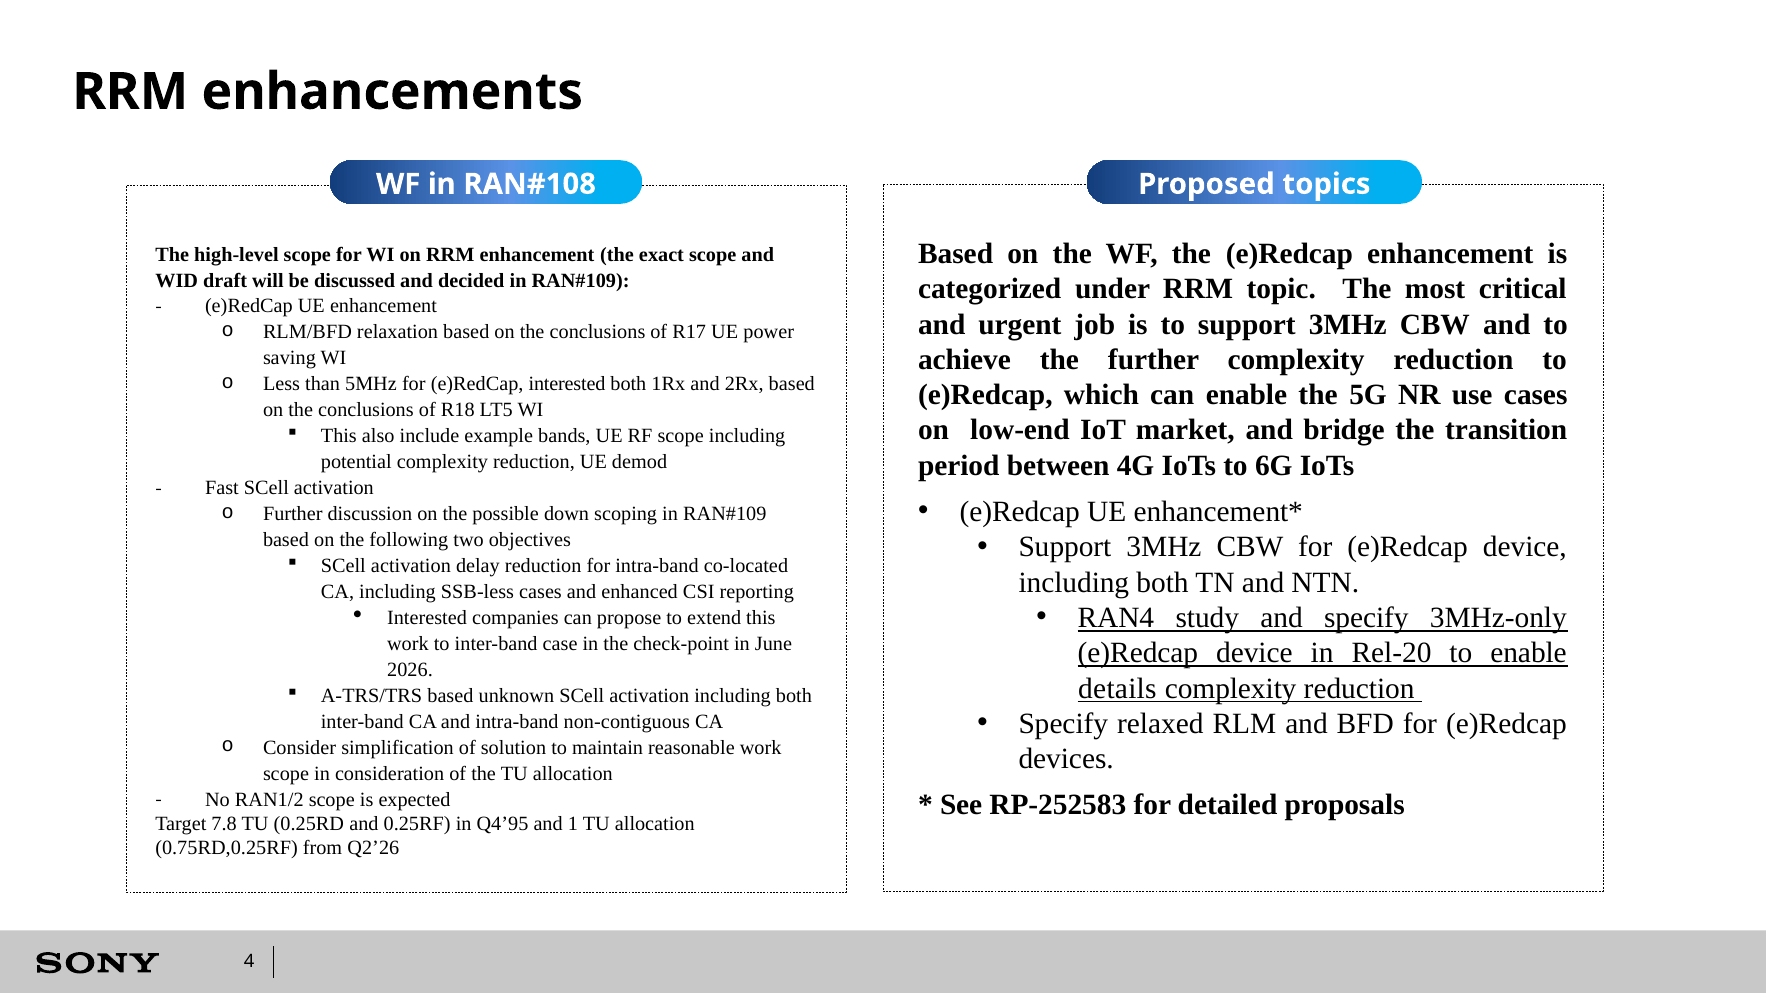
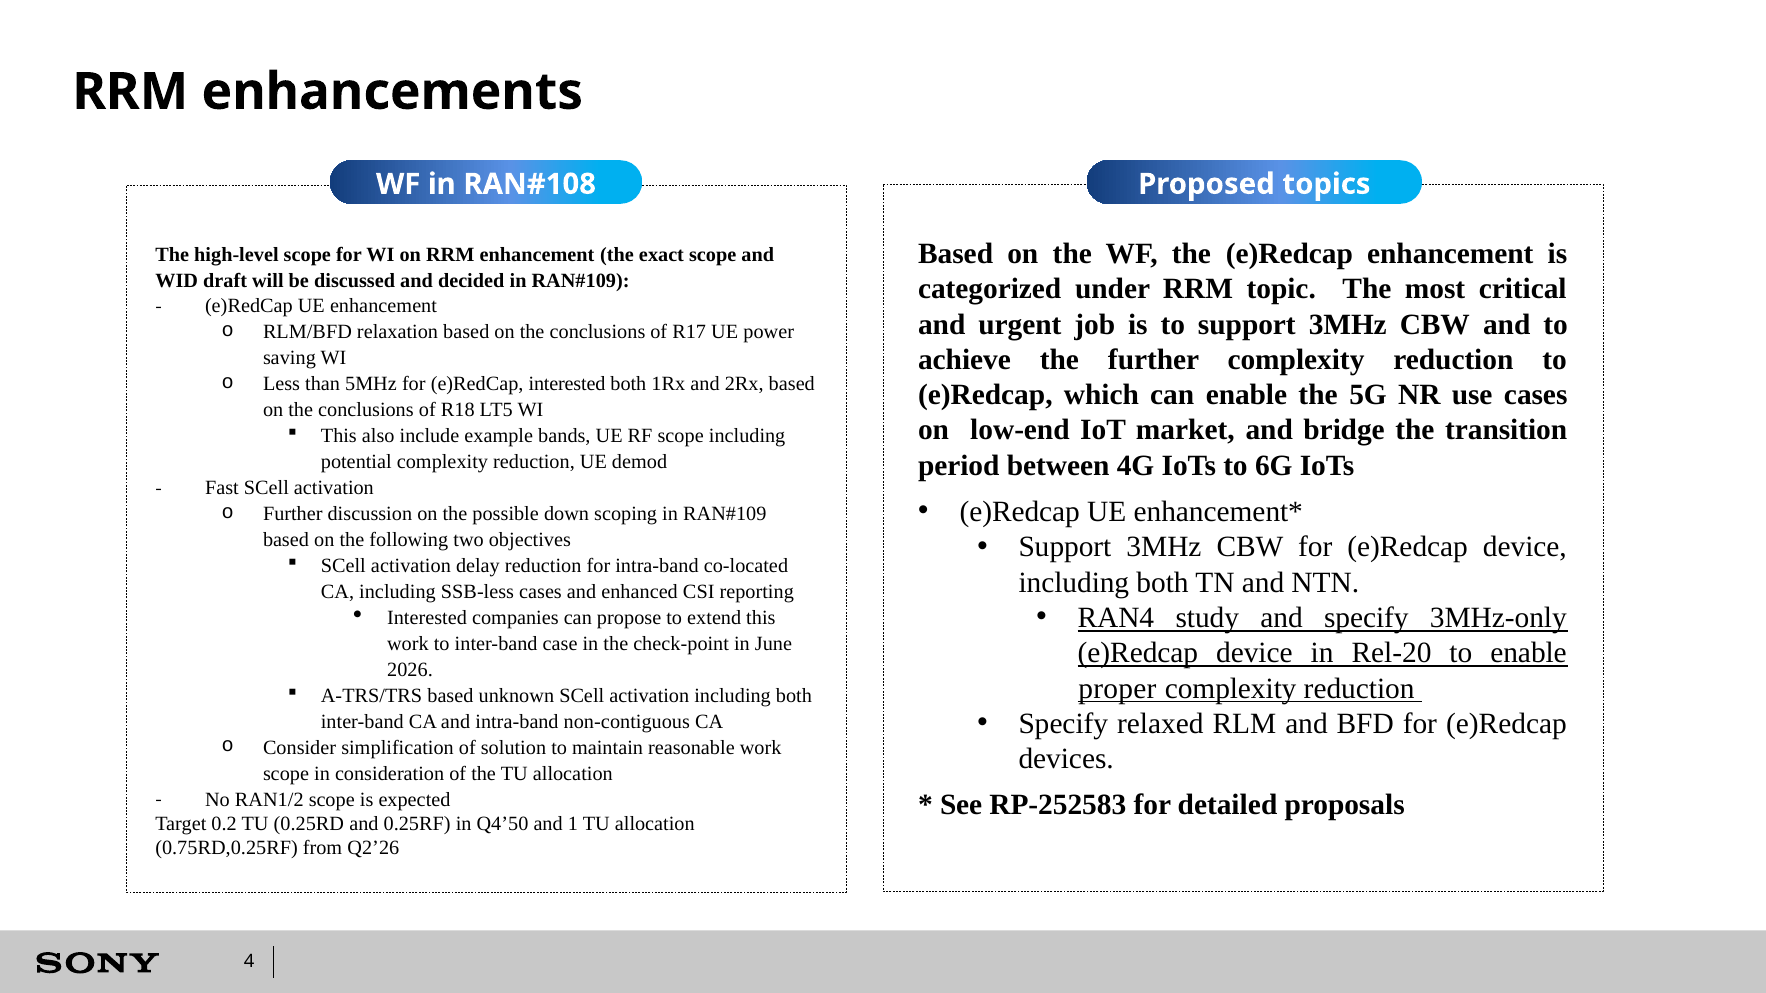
details: details -> proper
7.8: 7.8 -> 0.2
Q4’95: Q4’95 -> Q4’50
